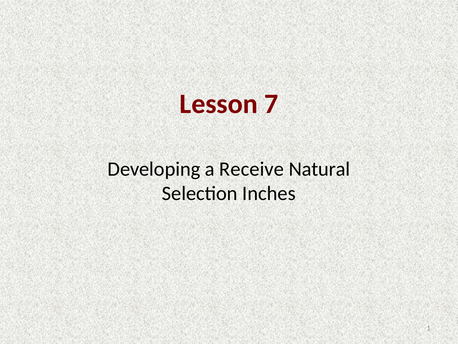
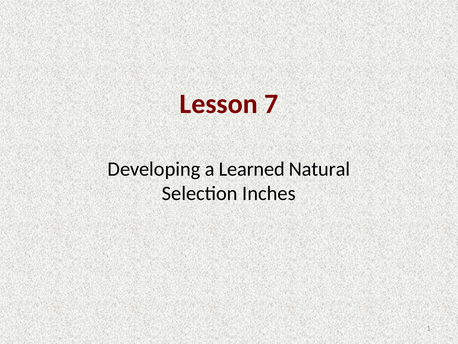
Receive: Receive -> Learned
